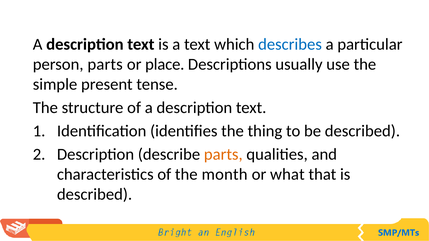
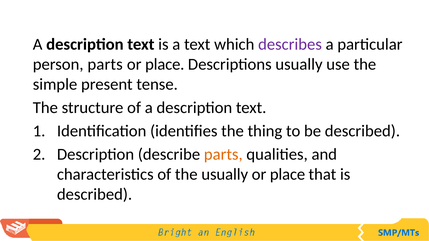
describes colour: blue -> purple
the month: month -> usually
what at (287, 174): what -> place
